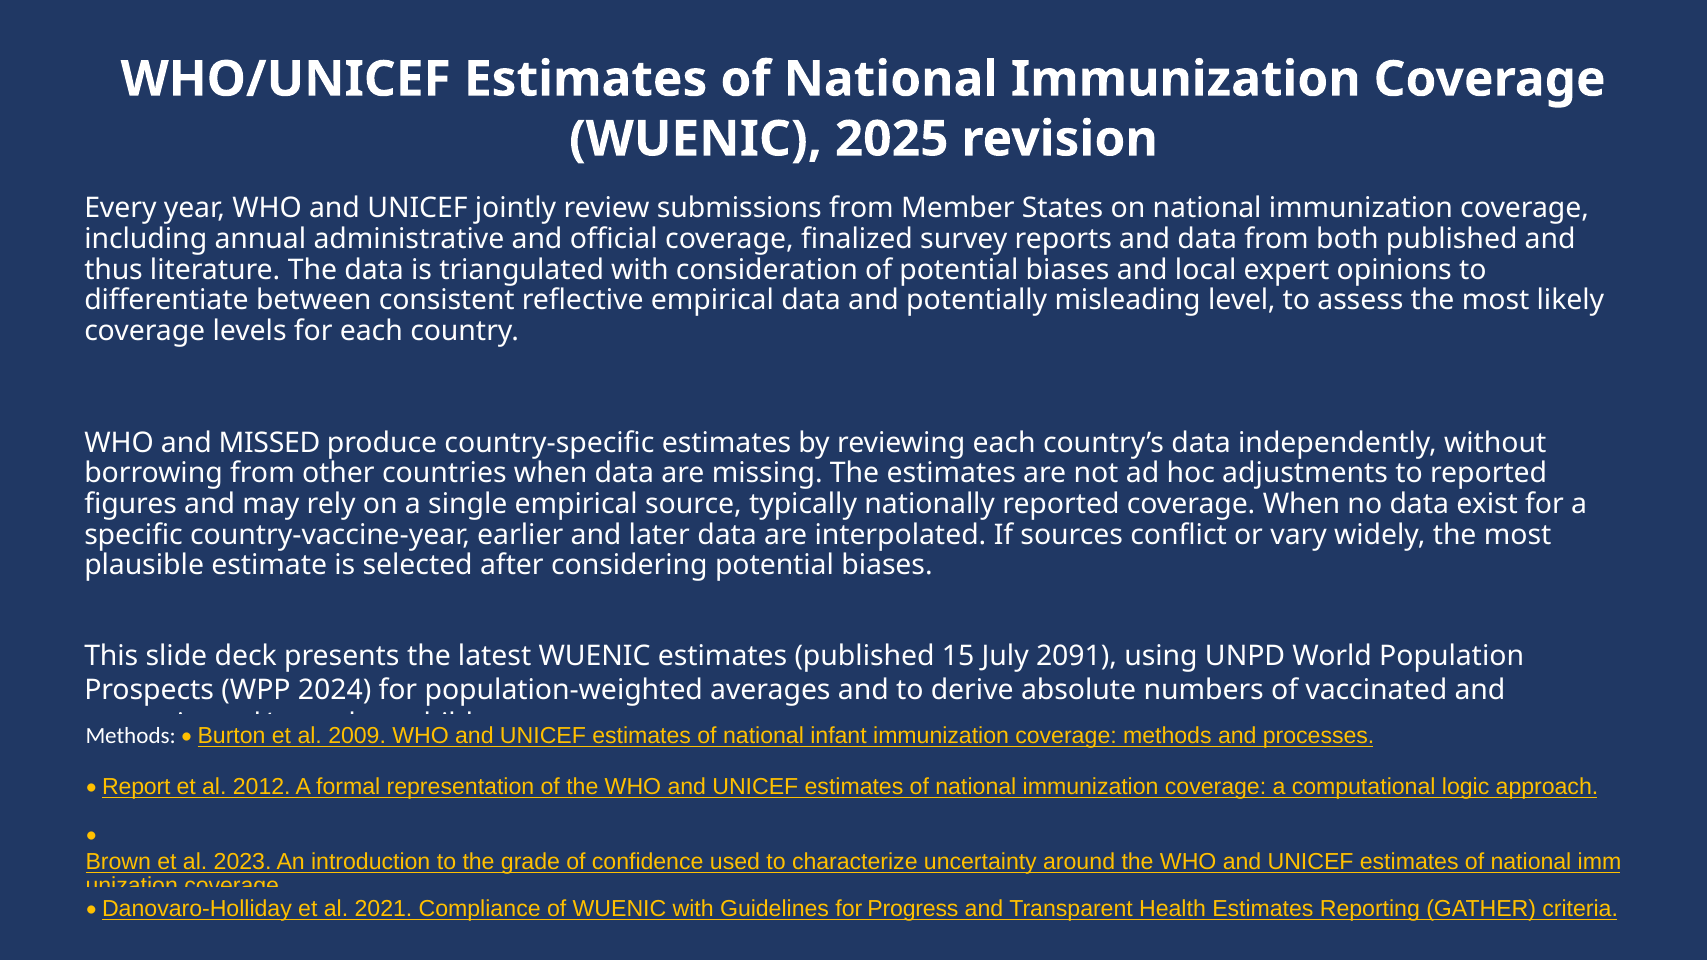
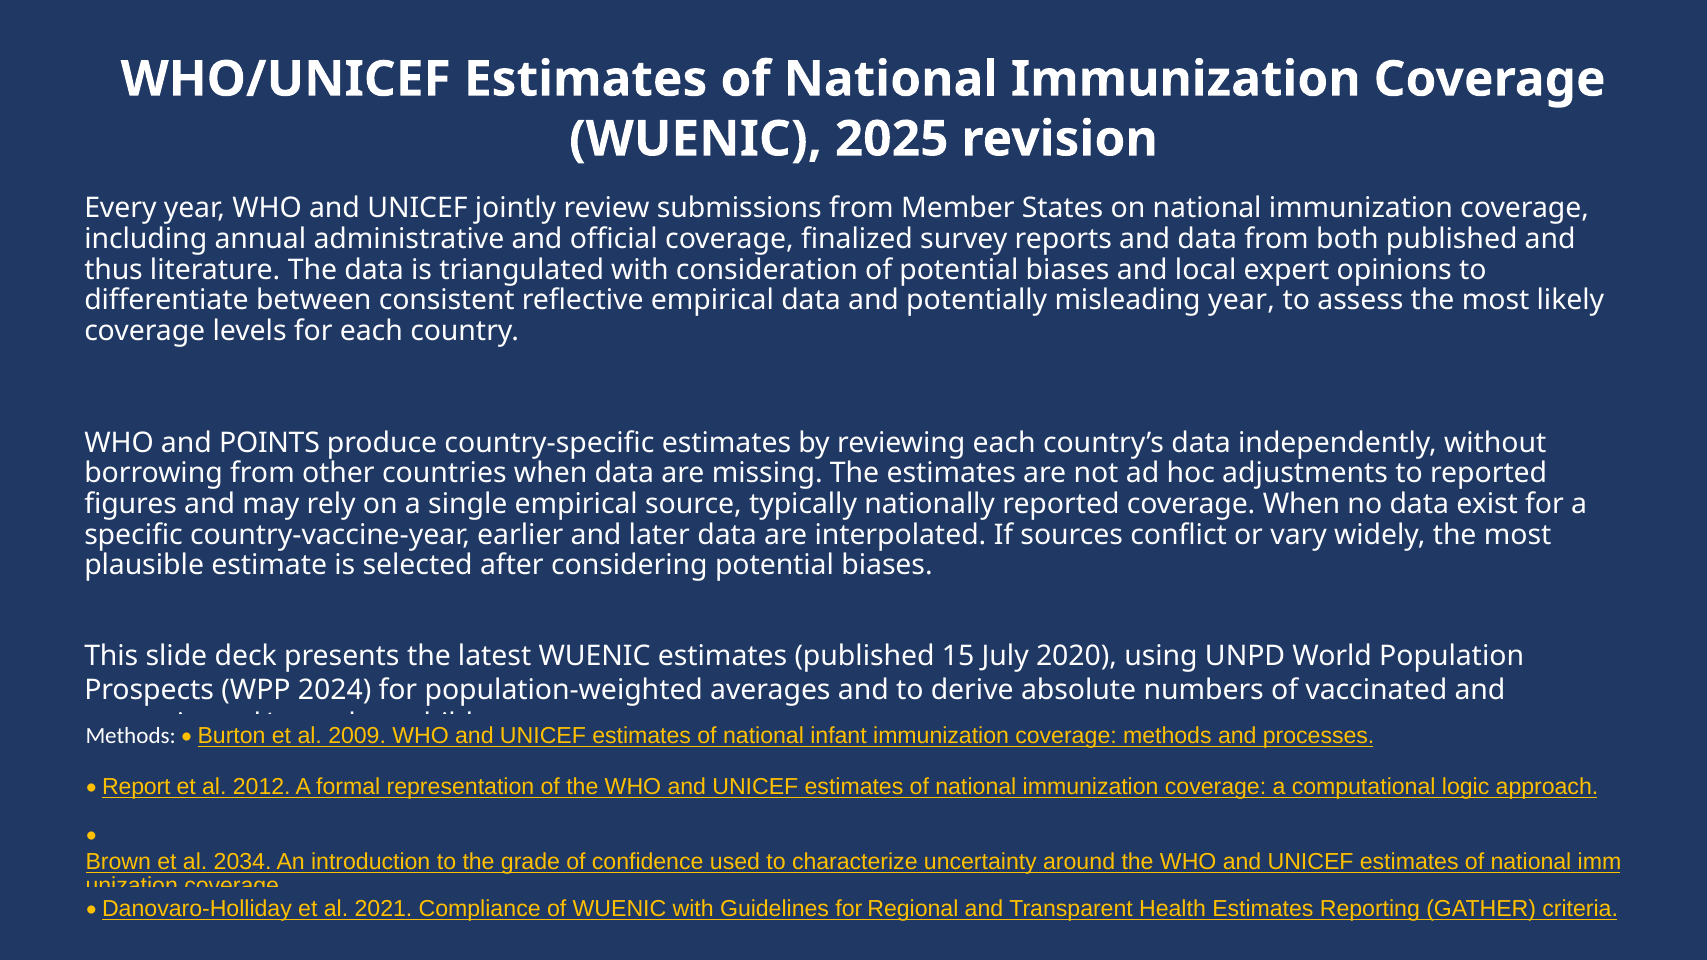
misleading level: level -> year
MISSED: MISSED -> POINTS
2091: 2091 -> 2020
2023: 2023 -> 2034
Progress: Progress -> Regional
